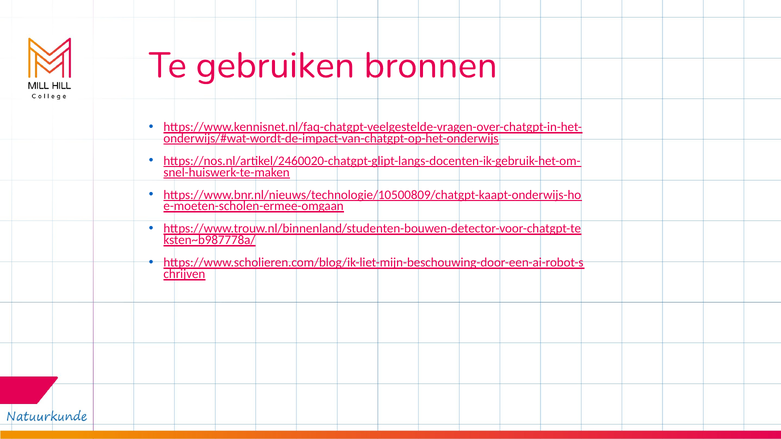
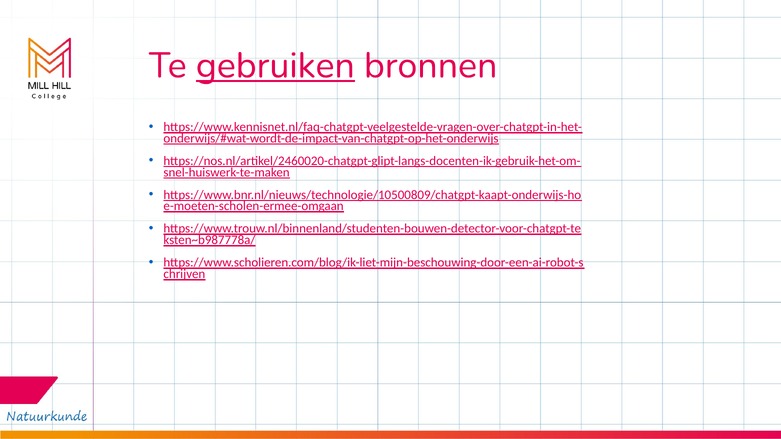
gebruiken underline: none -> present
